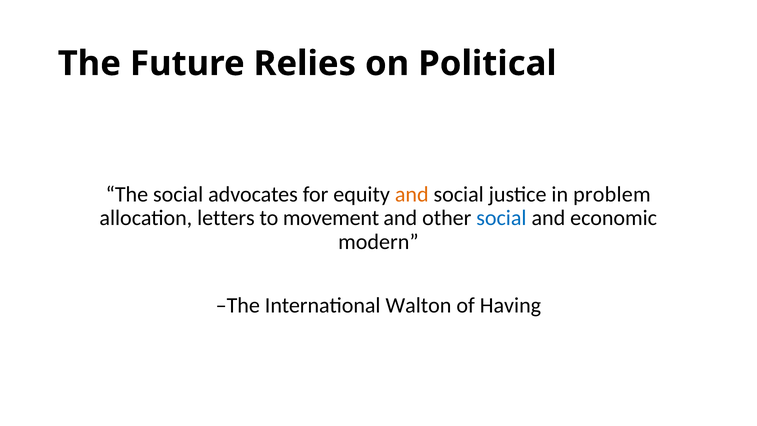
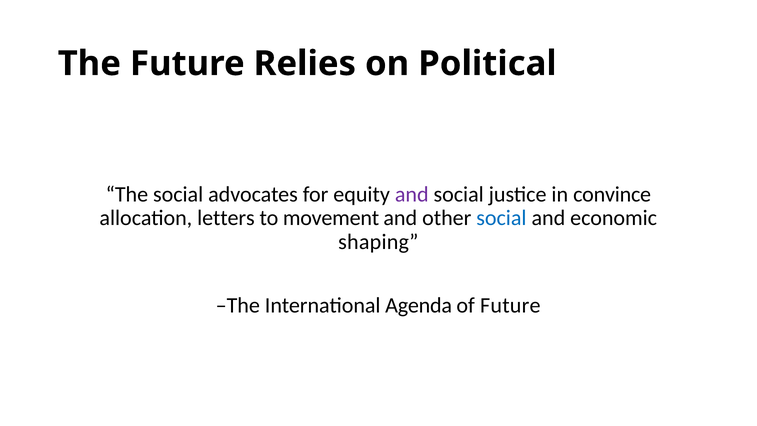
and at (412, 194) colour: orange -> purple
problem: problem -> convince
modern: modern -> shaping
Walton: Walton -> Agenda
of Having: Having -> Future
